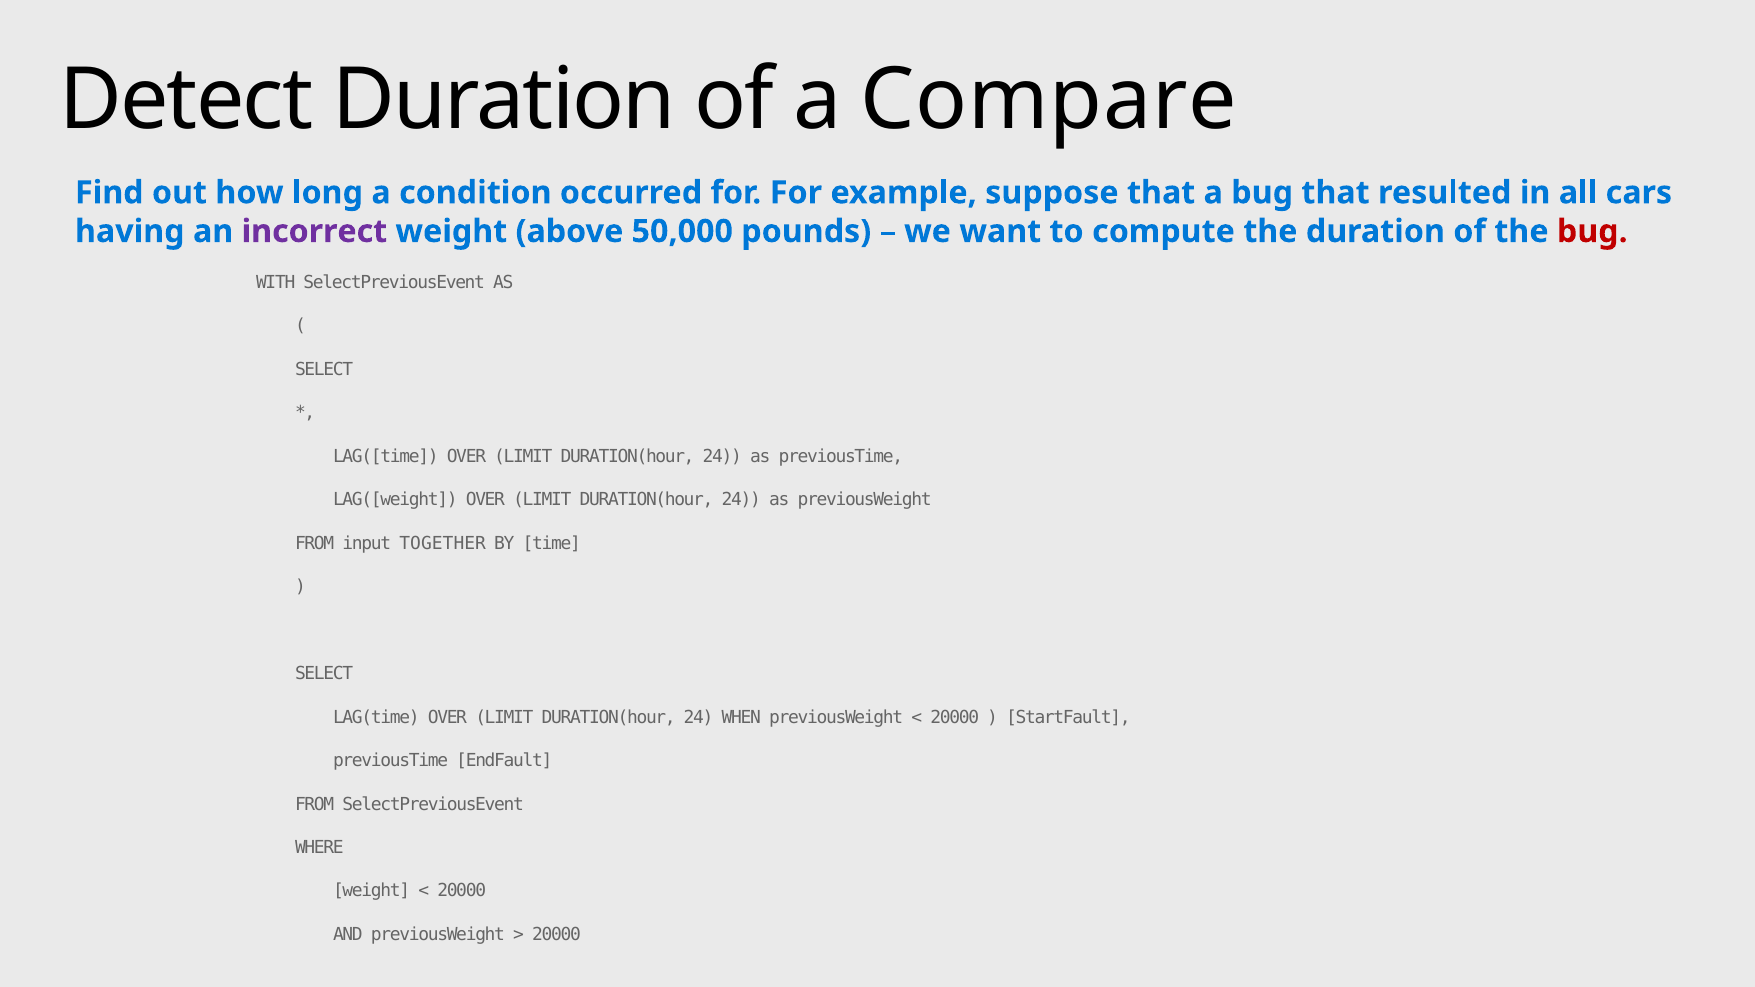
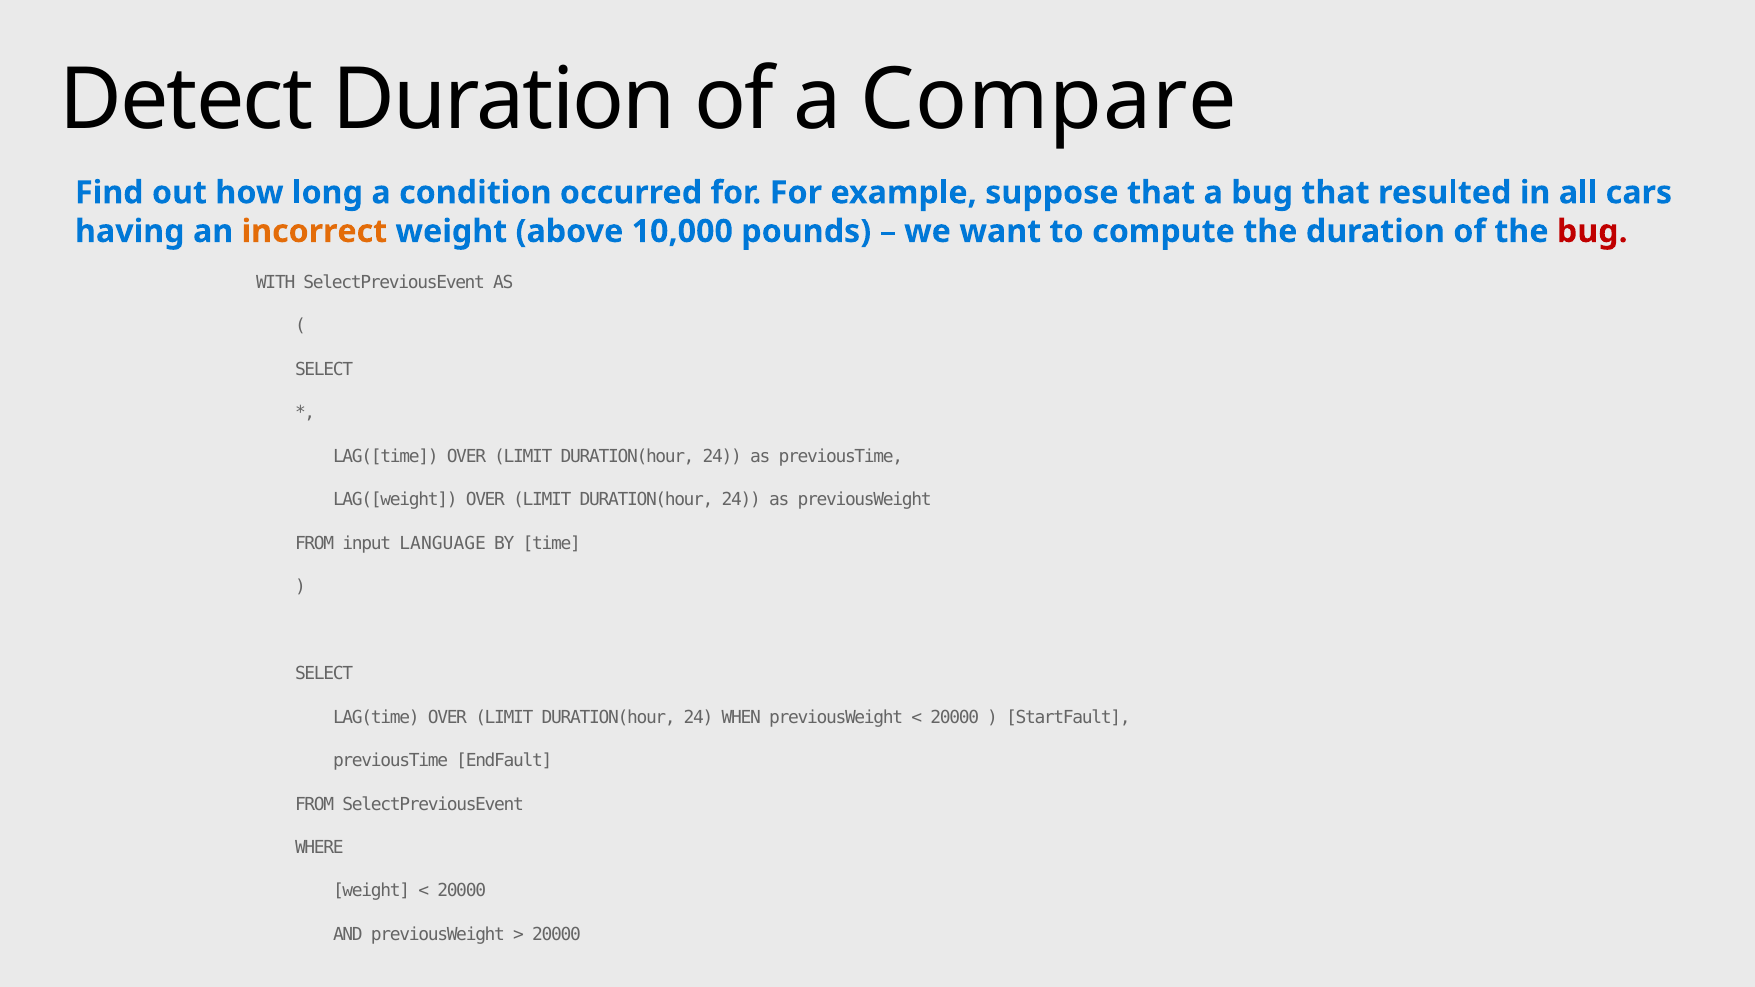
incorrect colour: purple -> orange
50,000: 50,000 -> 10,000
TOGETHER: TOGETHER -> LANGUAGE
